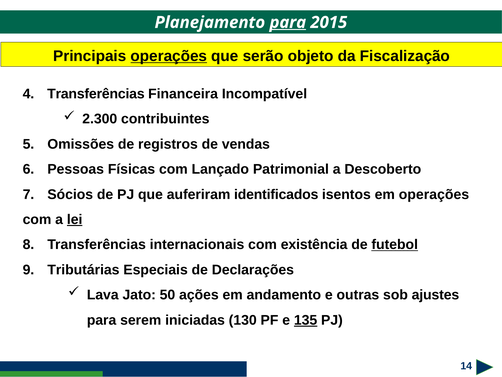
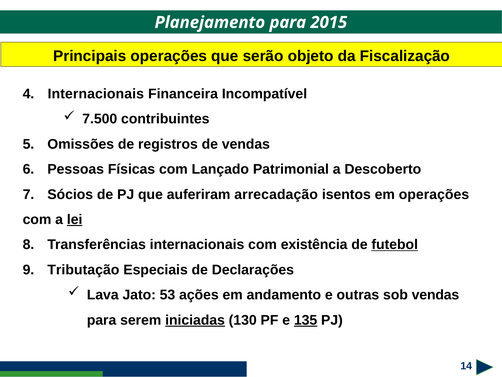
para at (288, 22) underline: present -> none
operações at (169, 56) underline: present -> none
4 Transferências: Transferências -> Internacionais
2.300: 2.300 -> 7.500
identificados: identificados -> arrecadação
Tributárias: Tributárias -> Tributação
50: 50 -> 53
sob ajustes: ajustes -> vendas
iniciadas underline: none -> present
